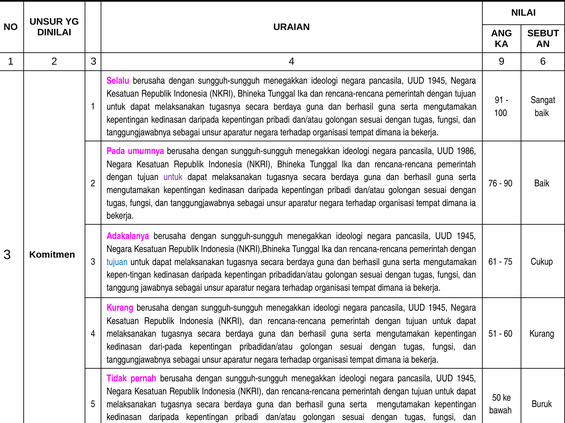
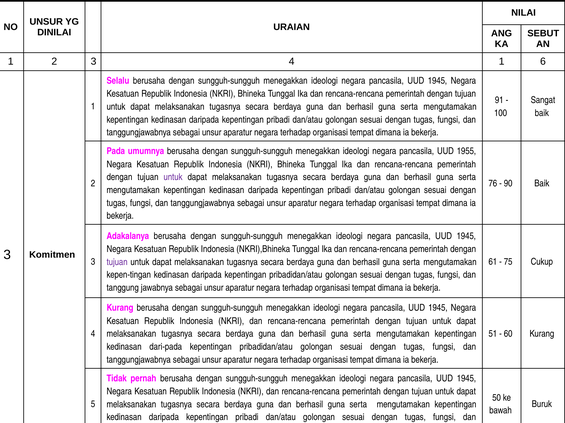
4 9: 9 -> 1
1986: 1986 -> 1955
tujuan at (117, 262) colour: blue -> purple
